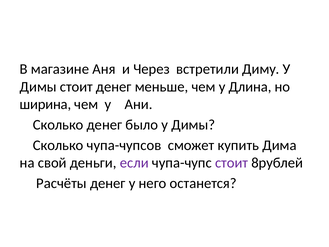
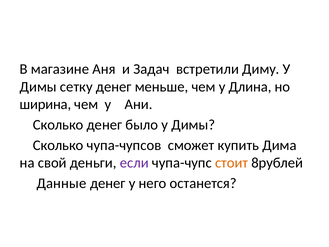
Через: Через -> Задач
Димы стоит: стоит -> сетку
стоит at (232, 163) colour: purple -> orange
Расчёты: Расчёты -> Данные
